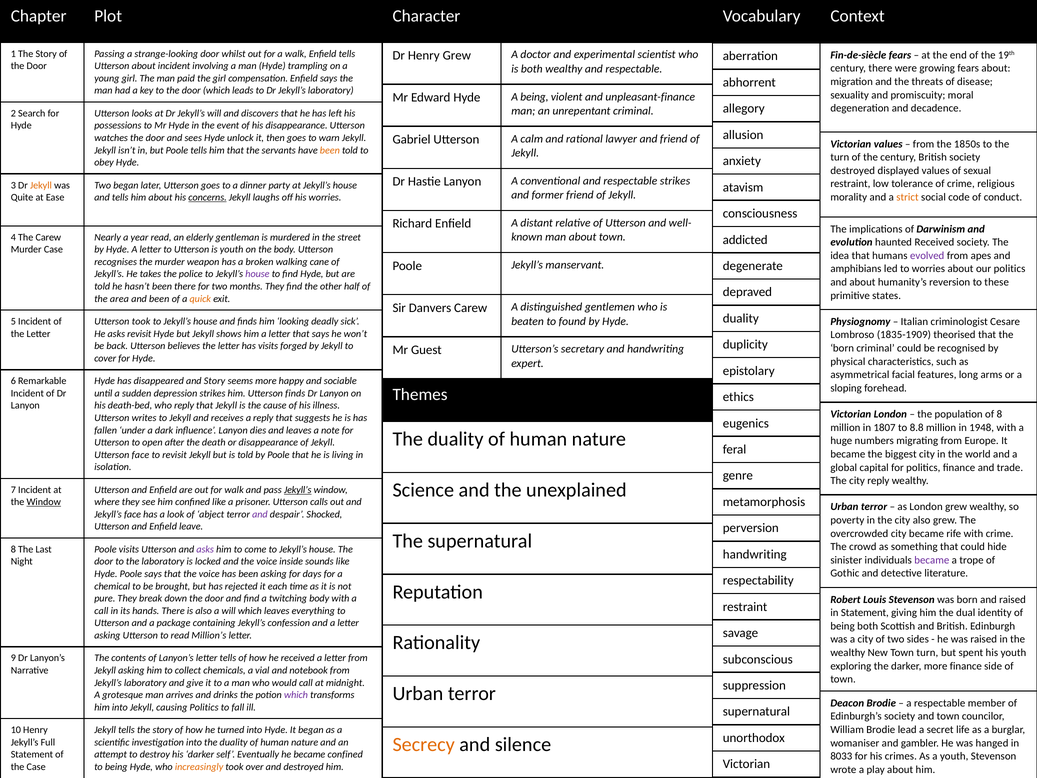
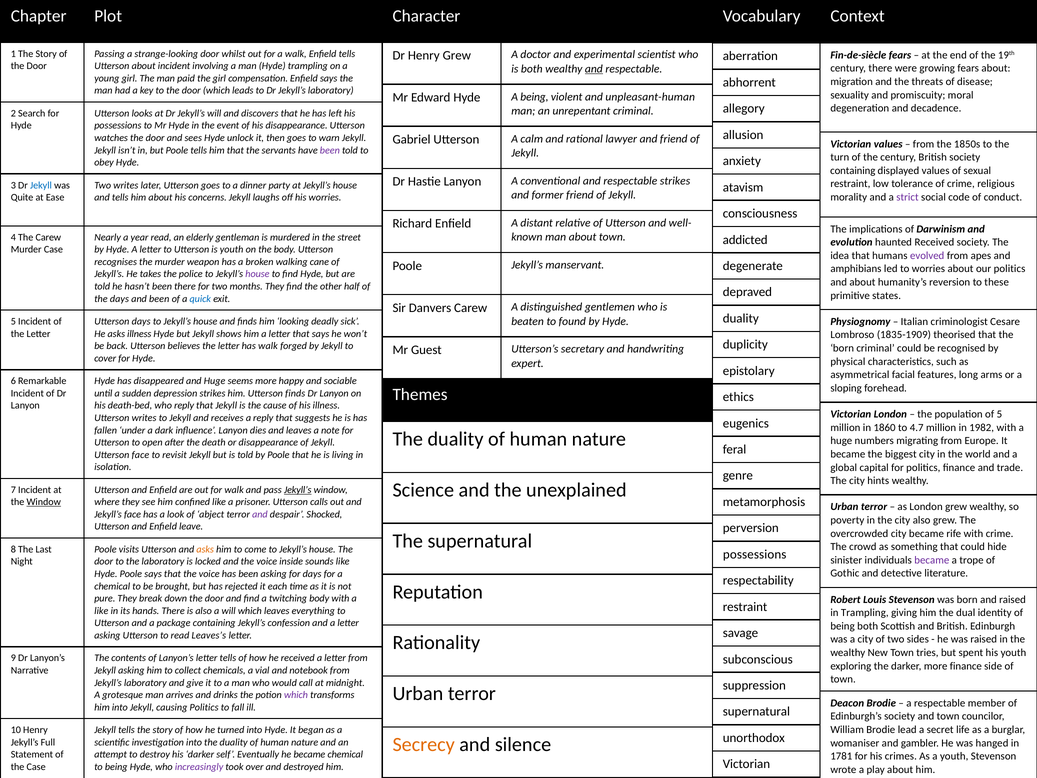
and at (594, 69) underline: none -> present
unpleasant-finance: unpleasant-finance -> unpleasant-human
been at (330, 150) colour: orange -> purple
destroyed at (853, 171): destroyed -> containing
Jekyll at (41, 185) colour: orange -> blue
Two began: began -> writes
strict colour: orange -> purple
concerns underline: present -> none
the area: area -> days
quick colour: orange -> blue
Utterson took: took -> days
asks revisit: revisit -> illness
has visits: visits -> walk
and Story: Story -> Huge
of 8: 8 -> 5
1807: 1807 -> 1860
8.8: 8.8 -> 4.7
1948: 1948 -> 1982
city reply: reply -> hints
asks at (205, 549) colour: purple -> orange
handwriting at (755, 554): handwriting -> possessions
call at (101, 611): call -> like
in Statement: Statement -> Trampling
Million’s: Million’s -> Leaves’s
Town turn: turn -> tries
became confined: confined -> chemical
8033: 8033 -> 1781
increasingly colour: orange -> purple
